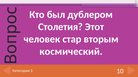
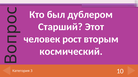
Столетия: Столетия -> Старший
стар: стар -> рост
